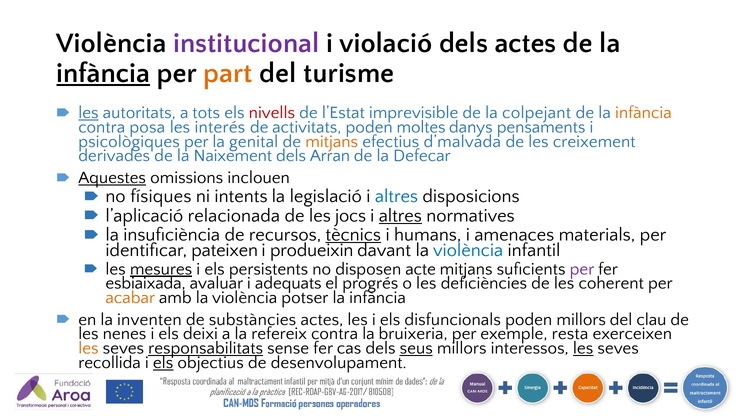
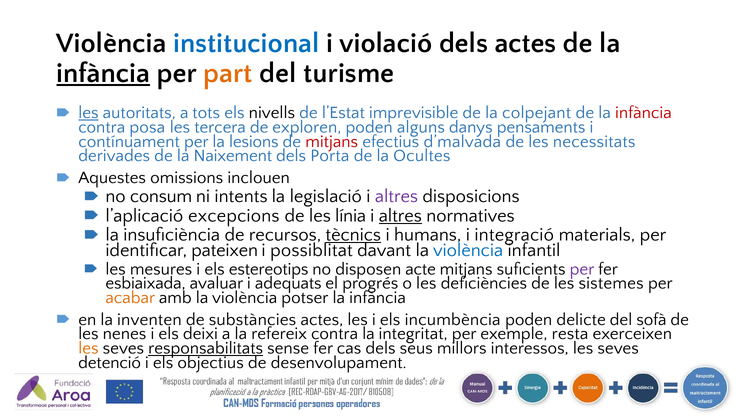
institucional colour: purple -> blue
nivells colour: red -> black
infància at (643, 113) colour: orange -> red
interés: interés -> tercera
activitats: activitats -> exploren
moltes: moltes -> alguns
psicològiques: psicològiques -> contínuament
genital: genital -> lesions
mitjans at (332, 141) colour: orange -> red
creixement: creixement -> necessitats
Arran: Arran -> Porta
Defecar: Defecar -> Ocultes
Aquestes underline: present -> none
físiques: físiques -> consum
altres at (397, 196) colour: blue -> purple
relacionada: relacionada -> excepcions
jocs: jocs -> línia
amenaces: amenaces -> integració
produeixin: produeixin -> possiblitat
mesures underline: present -> none
persistents: persistents -> estereotips
coherent: coherent -> sistemes
disfuncionals: disfuncionals -> incumbència
poden millors: millors -> delicte
clau: clau -> sofà
bruixeria: bruixeria -> integritat
seus underline: present -> none
les at (583, 348) underline: present -> none
recollida: recollida -> detenció
els at (163, 362) underline: present -> none
